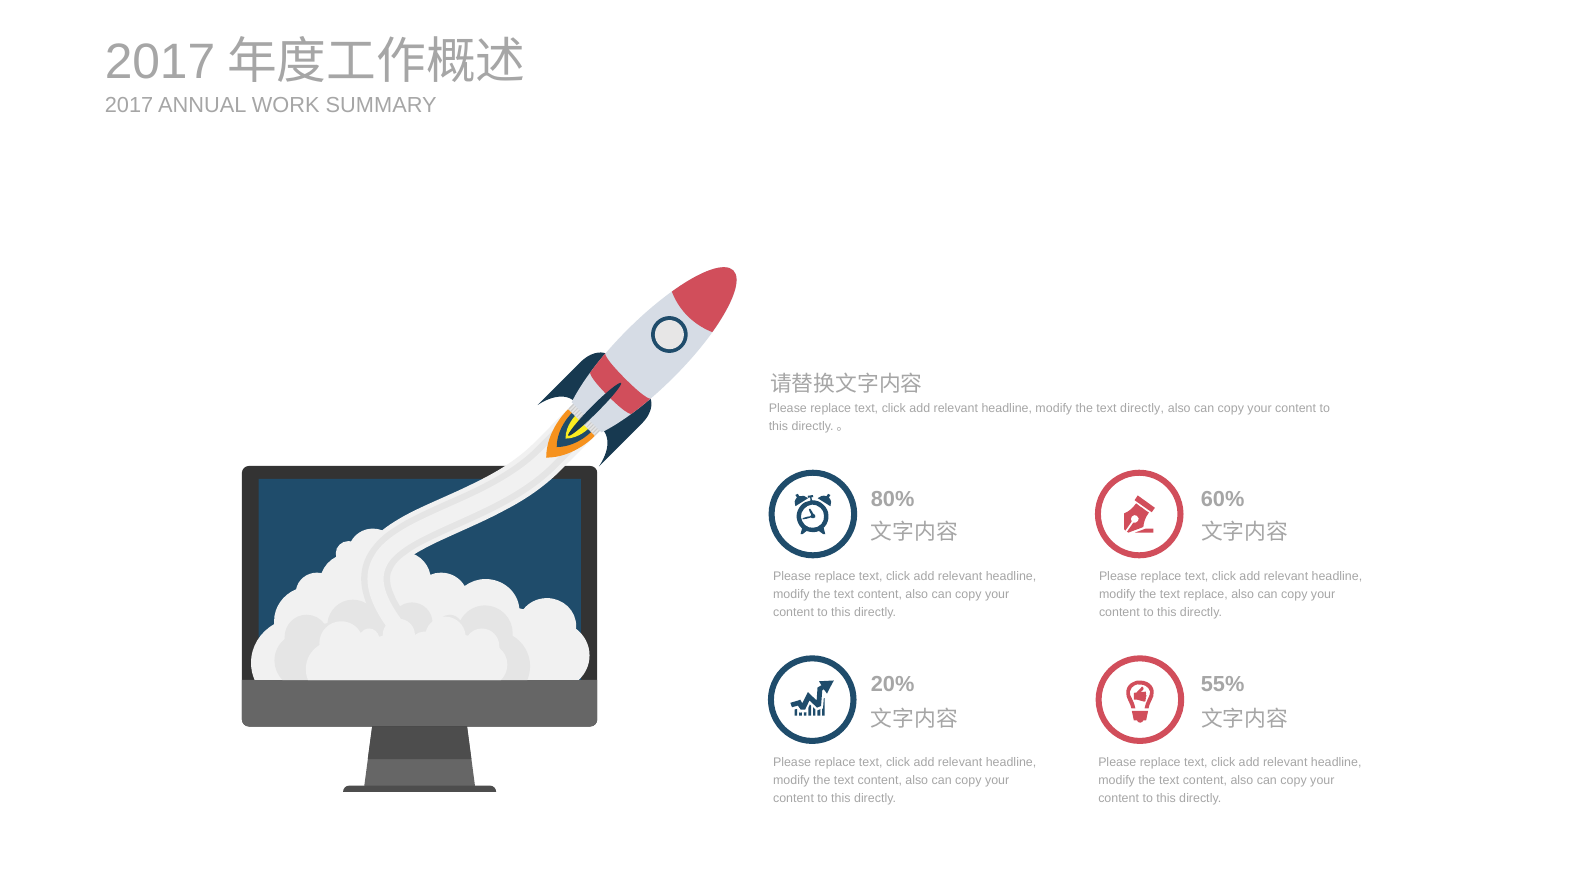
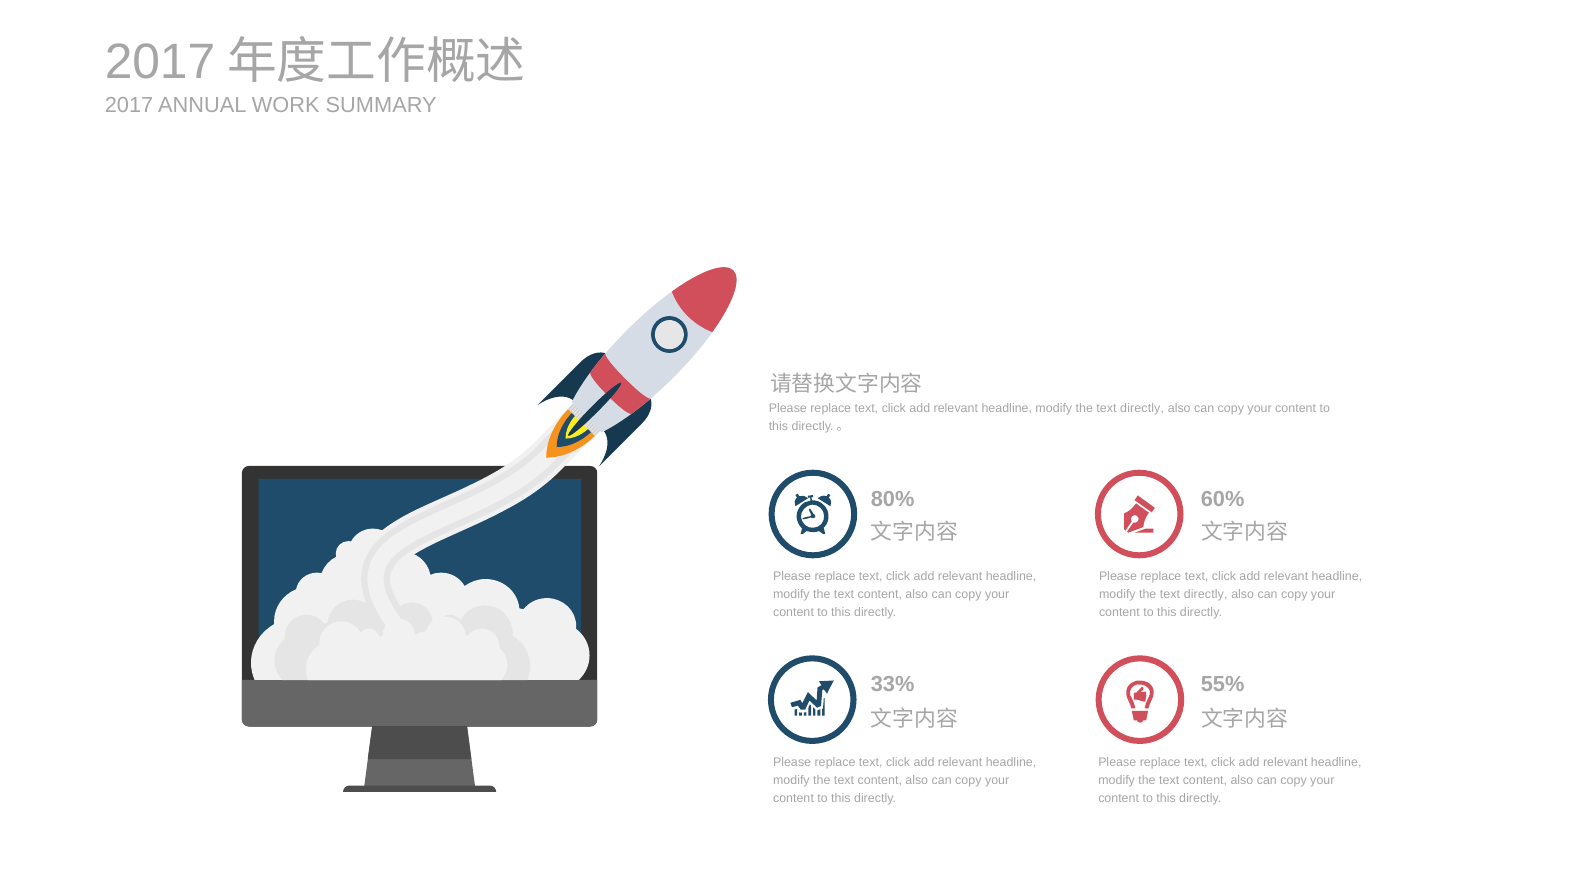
replace at (1206, 594): replace -> directly
20%: 20% -> 33%
